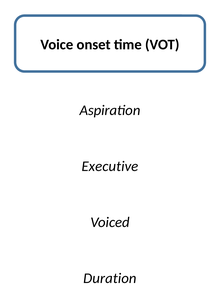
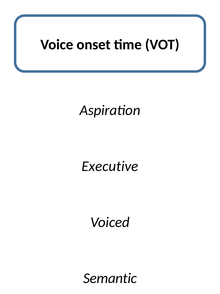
Duration: Duration -> Semantic
